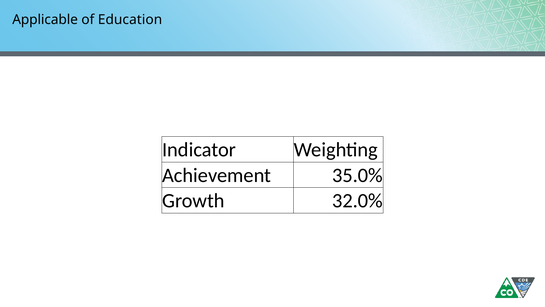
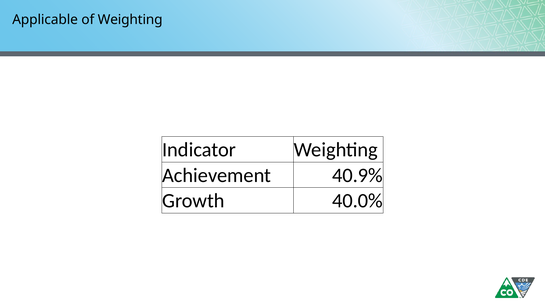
of Education: Education -> Weighting
35.0%: 35.0% -> 40.9%
32.0%: 32.0% -> 40.0%
